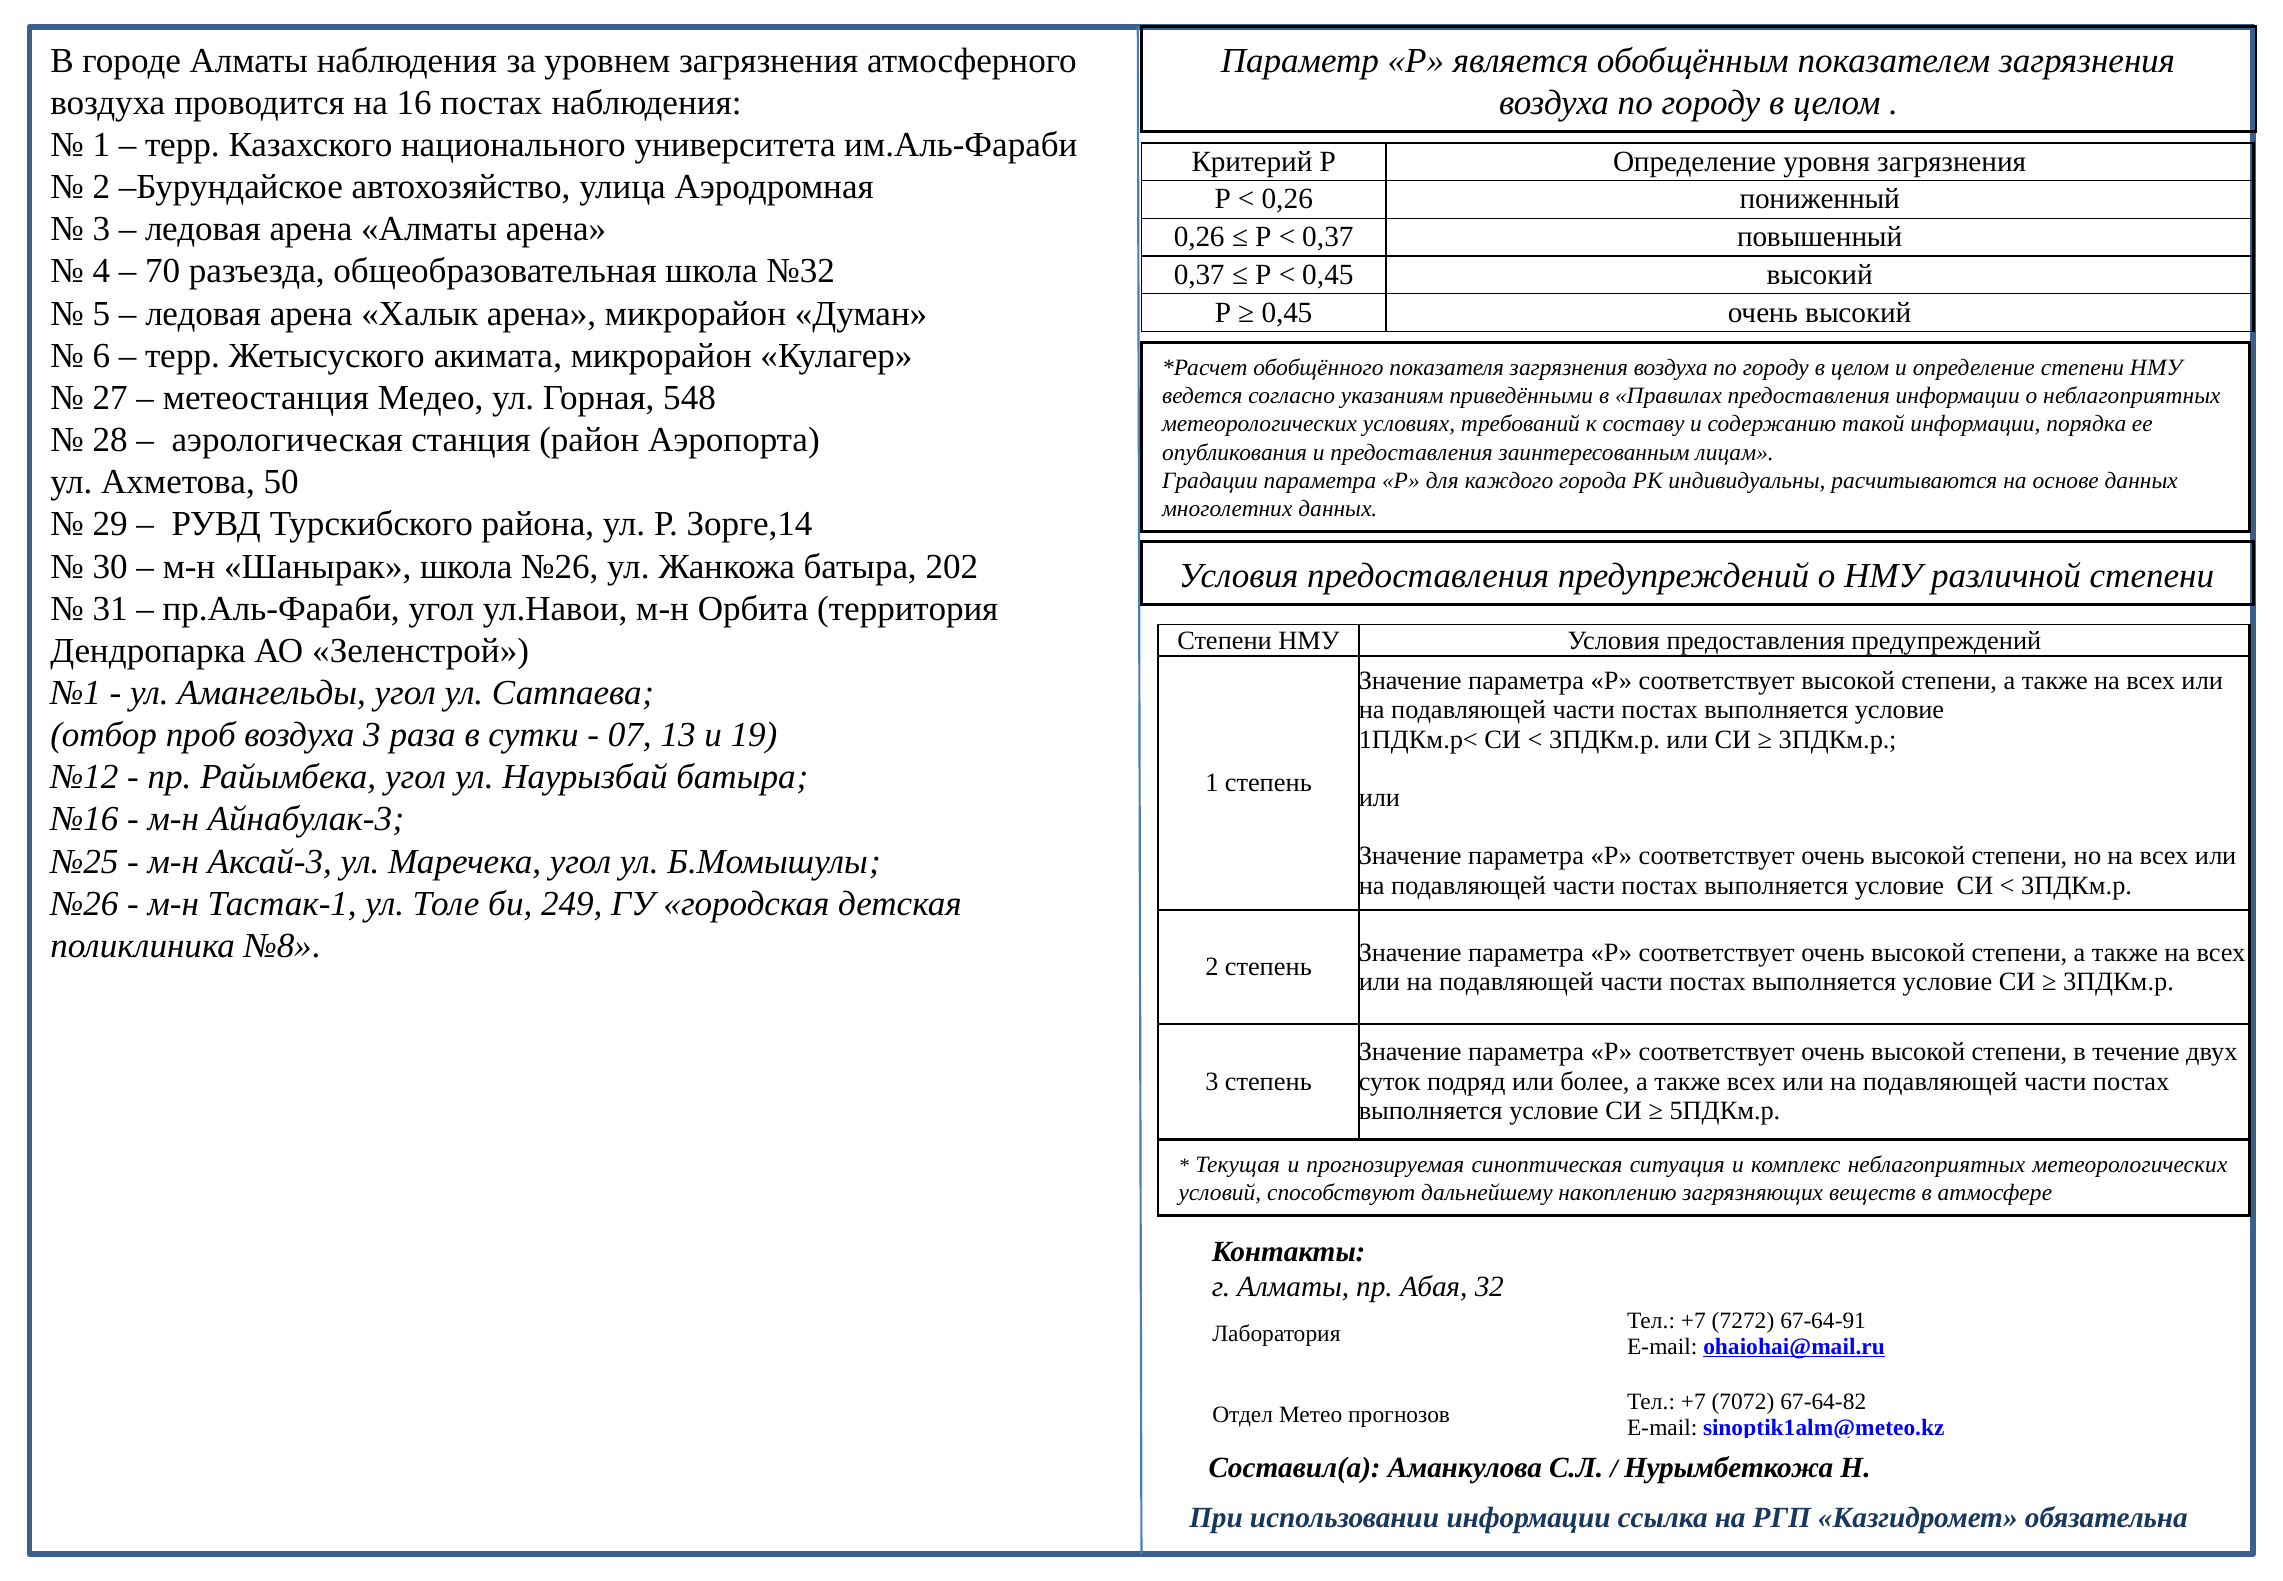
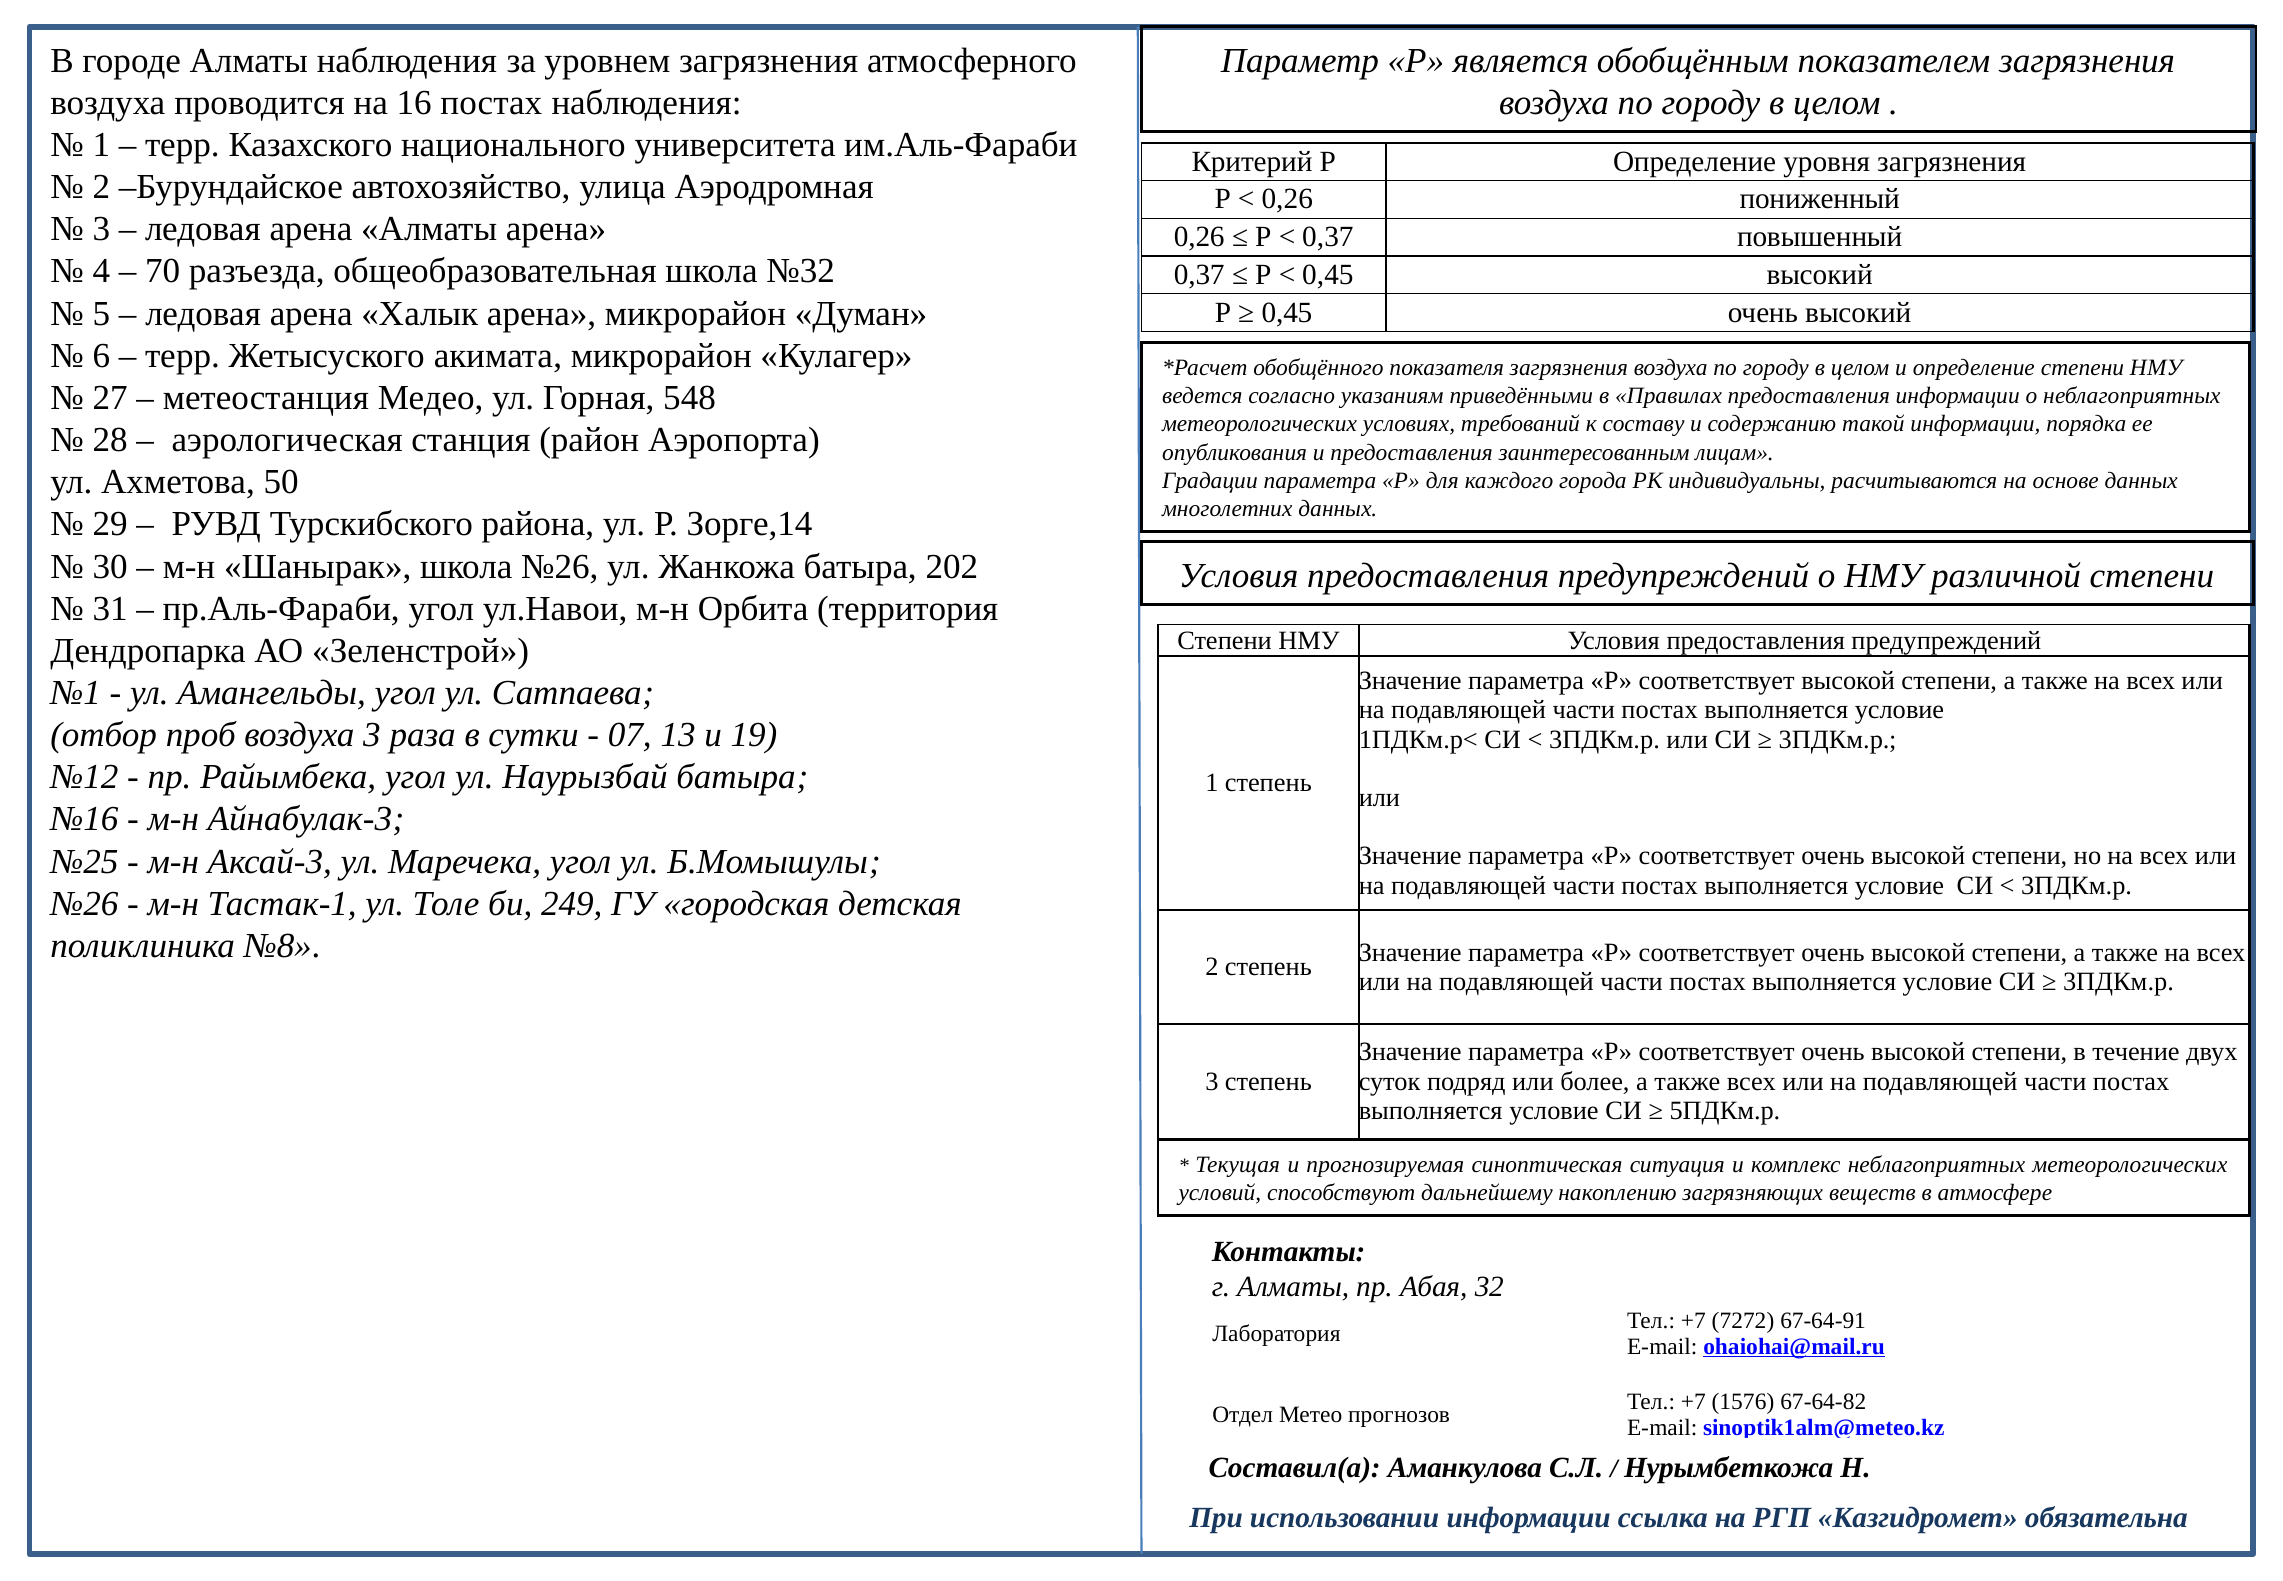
7072: 7072 -> 1576
